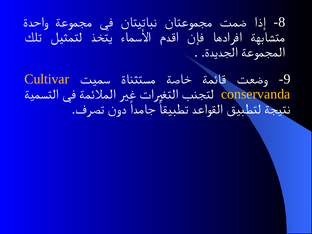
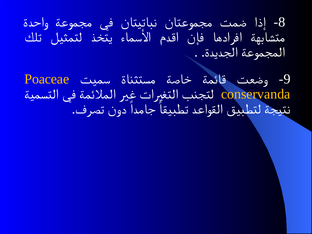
Cultivar: Cultivar -> Poaceae
